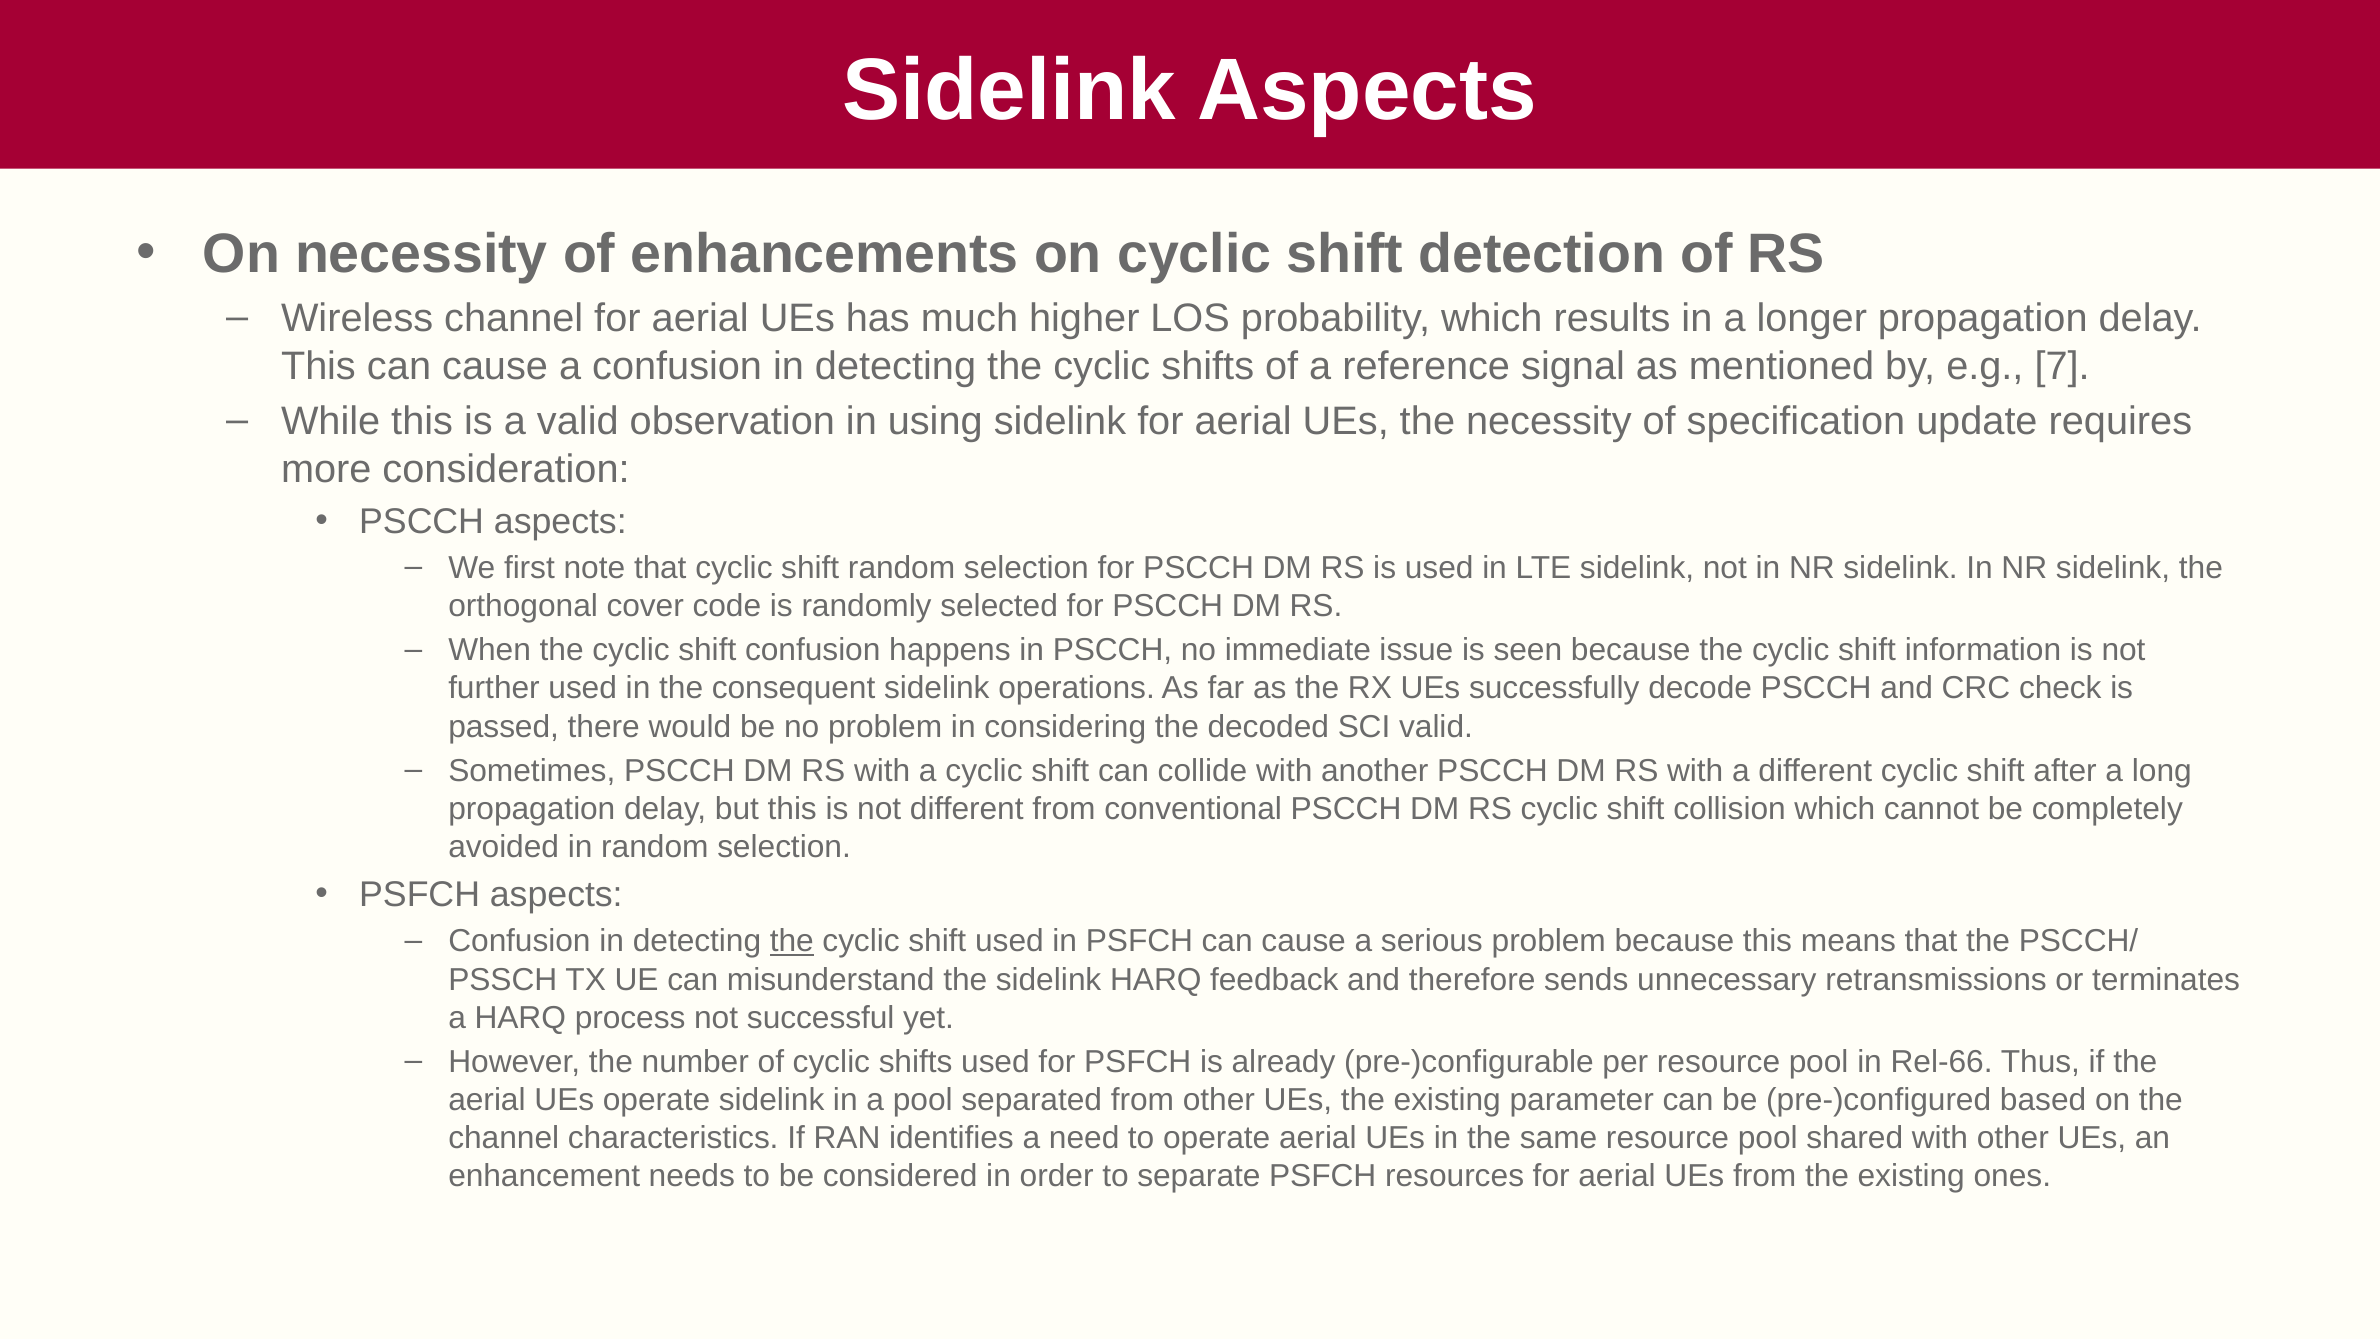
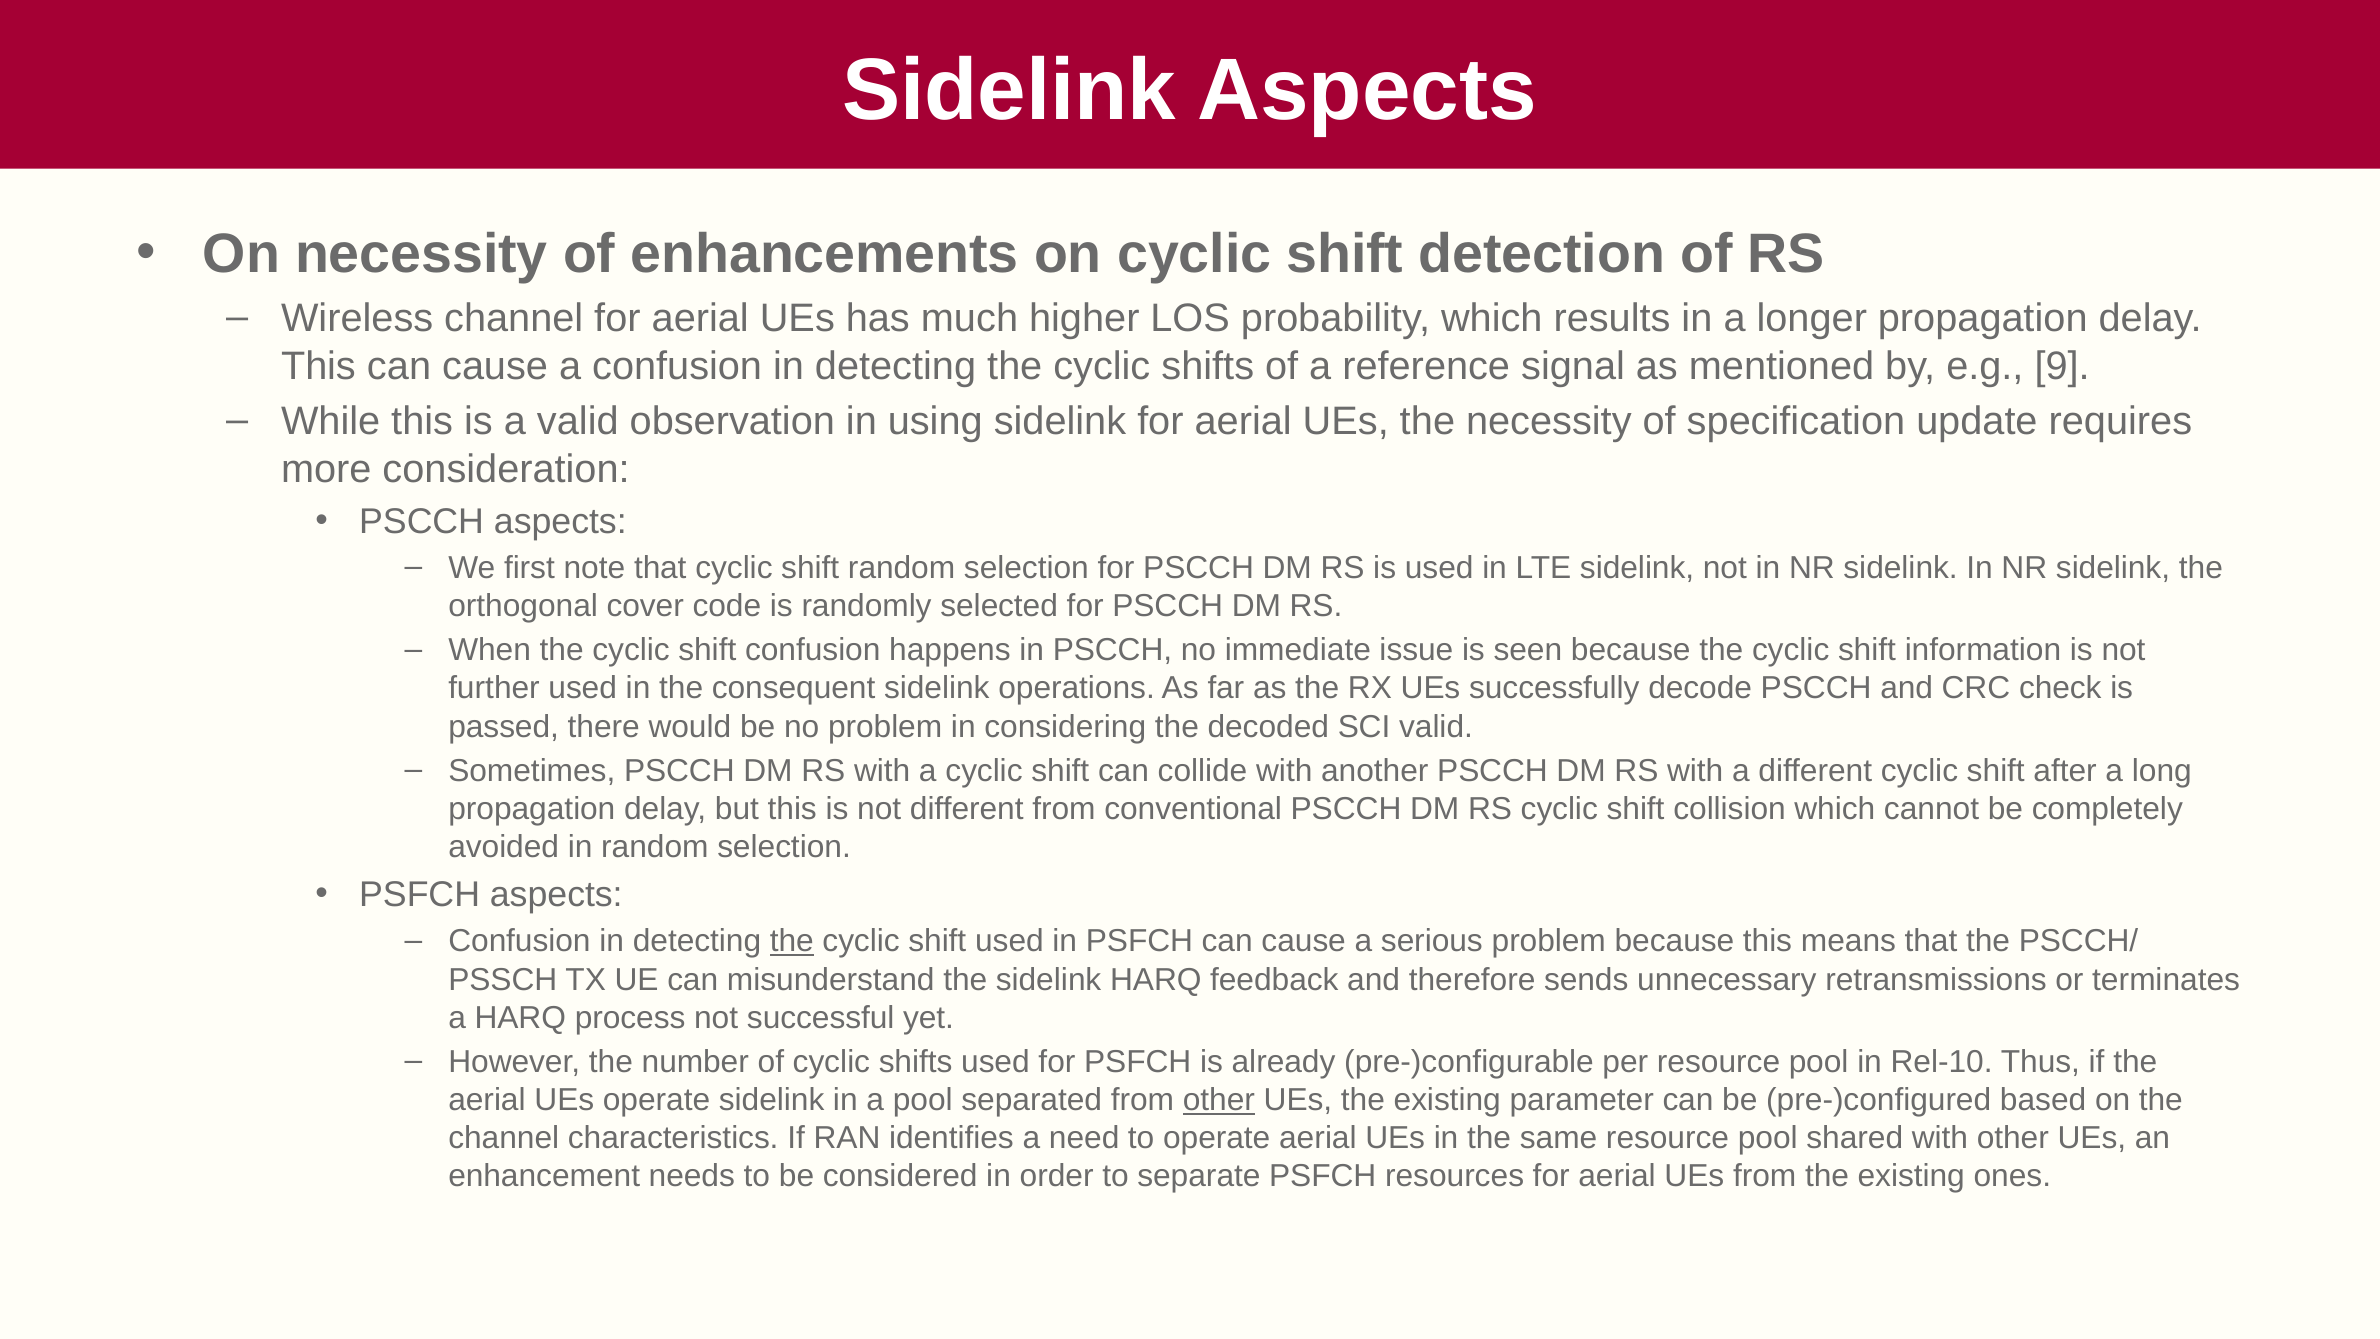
7: 7 -> 9
Rel-66: Rel-66 -> Rel-10
other at (1219, 1100) underline: none -> present
